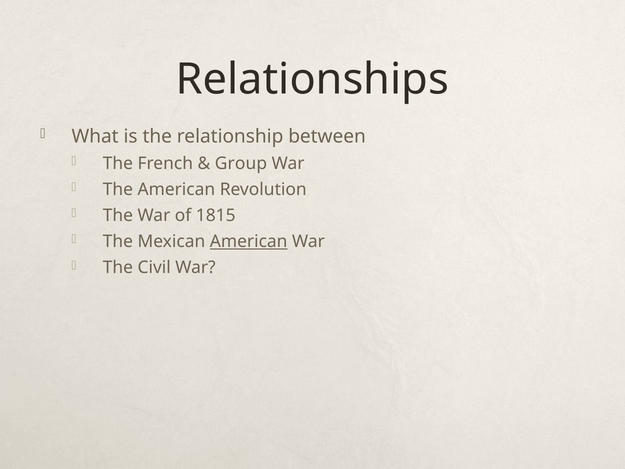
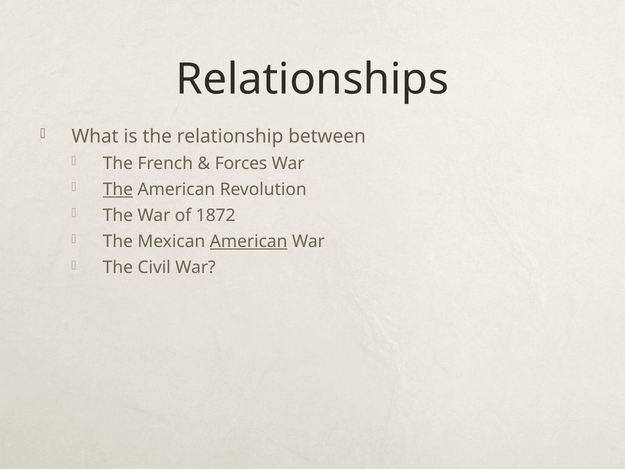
Group: Group -> Forces
The at (118, 189) underline: none -> present
1815: 1815 -> 1872
